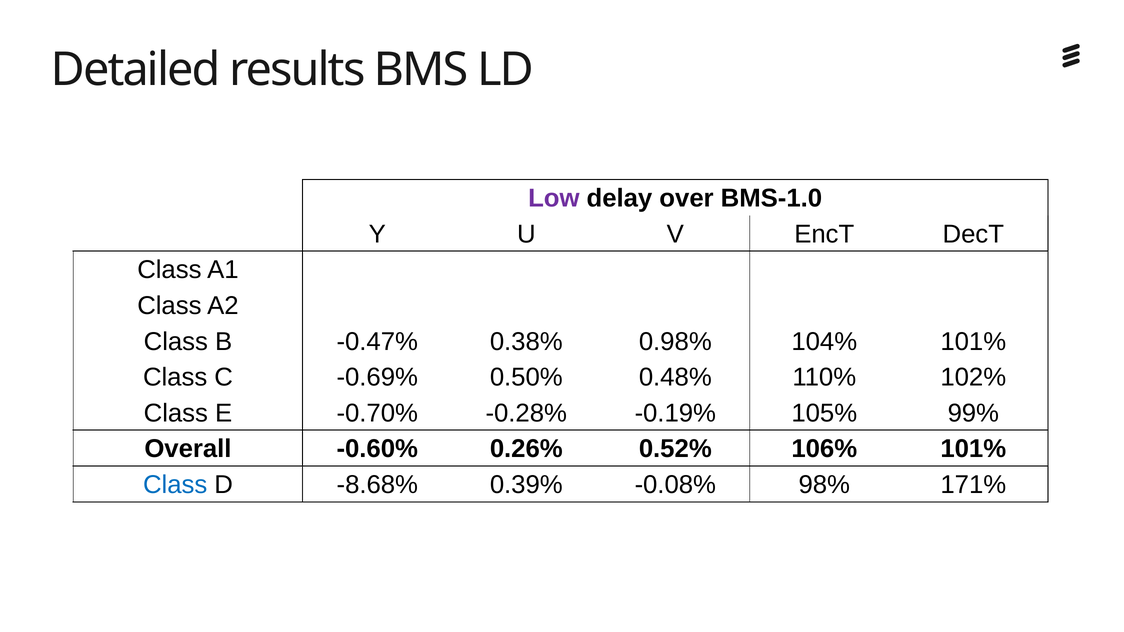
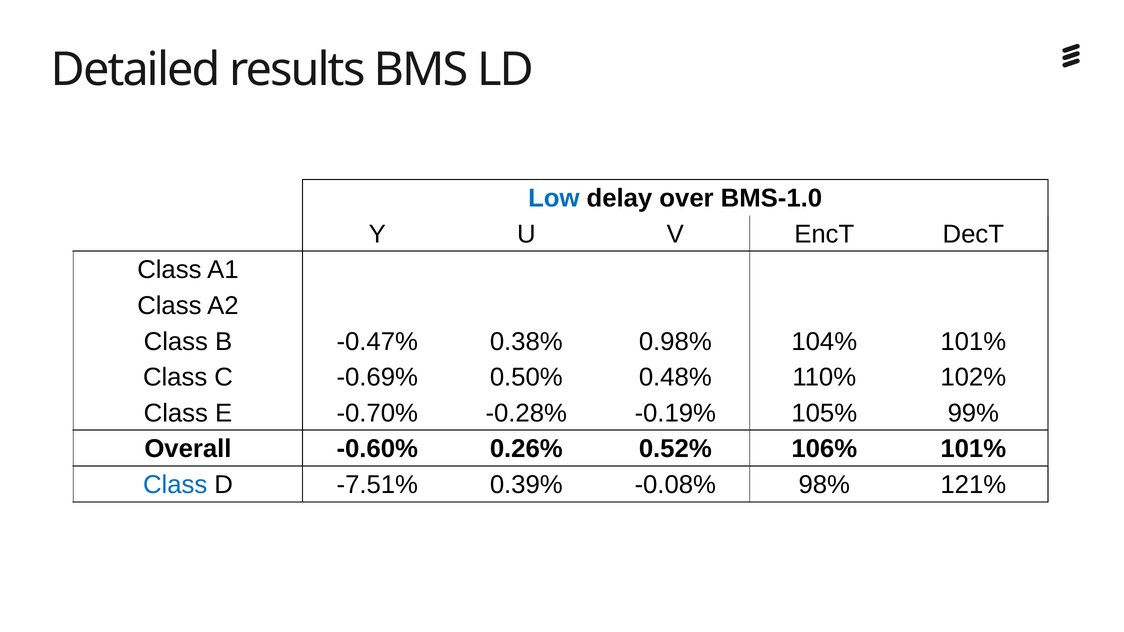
Low colour: purple -> blue
-8.68%: -8.68% -> -7.51%
171%: 171% -> 121%
